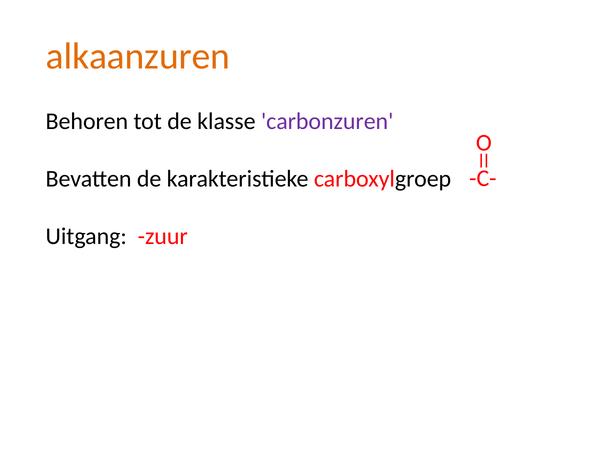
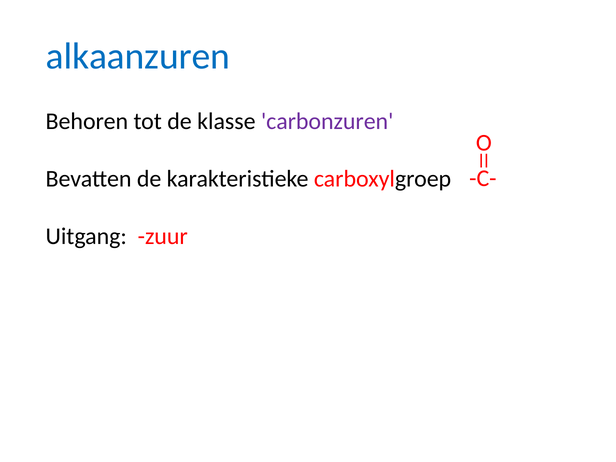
alkaanzuren colour: orange -> blue
